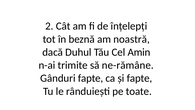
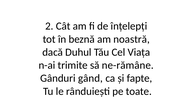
Amin: Amin -> Viața
Gânduri fapte: fapte -> gând
